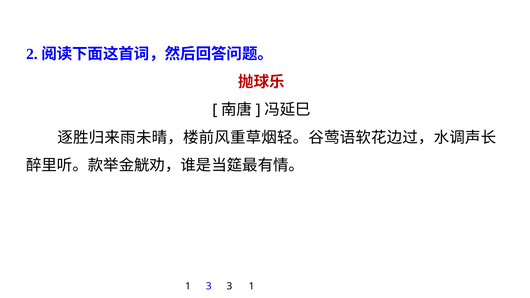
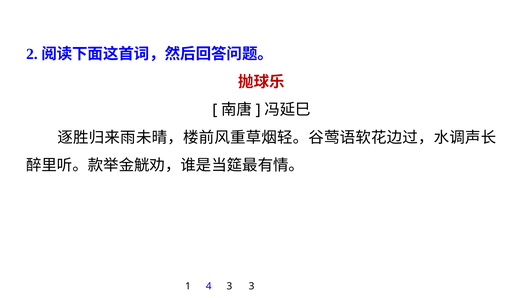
1 3: 3 -> 4
3 1: 1 -> 3
